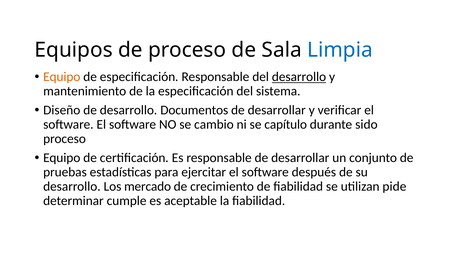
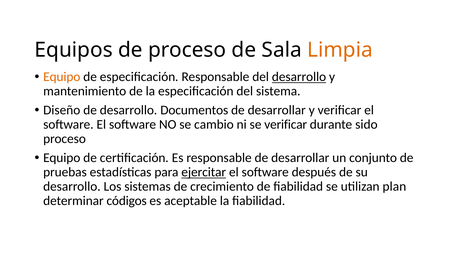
Limpia colour: blue -> orange
se capítulo: capítulo -> verificar
ejercitar underline: none -> present
mercado: mercado -> sistemas
pide: pide -> plan
cumple: cumple -> códigos
